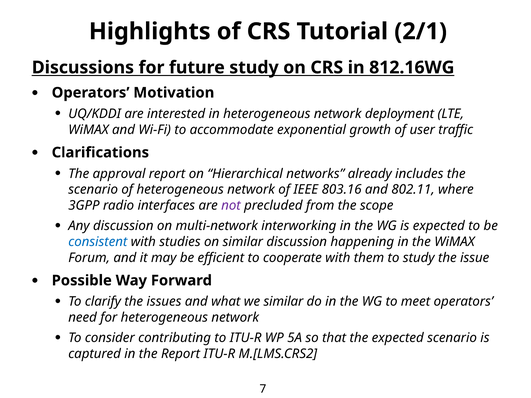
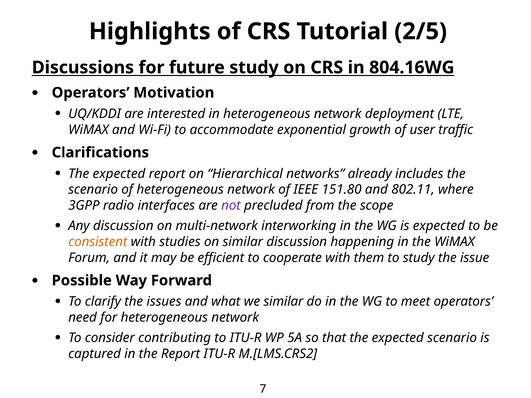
2/1: 2/1 -> 2/5
812.16WG: 812.16WG -> 804.16WG
approval at (119, 174): approval -> expected
803.16: 803.16 -> 151.80
consistent colour: blue -> orange
